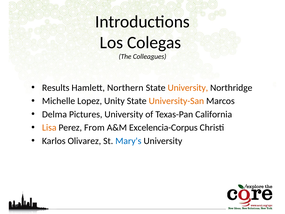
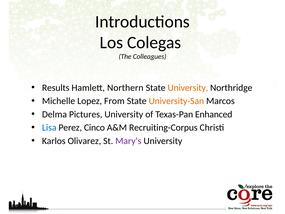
Unity: Unity -> From
California: California -> Enhanced
Lisa colour: orange -> blue
From: From -> Cinco
Excelencia-Corpus: Excelencia-Corpus -> Recruiting-Corpus
Mary's colour: blue -> purple
